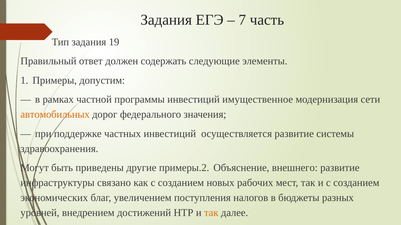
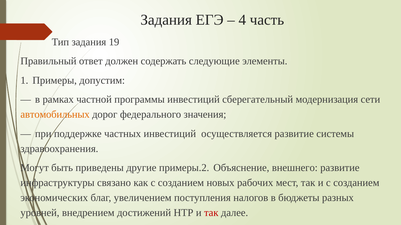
7: 7 -> 4
имущественное: имущественное -> сберегательный
так at (211, 213) colour: orange -> red
